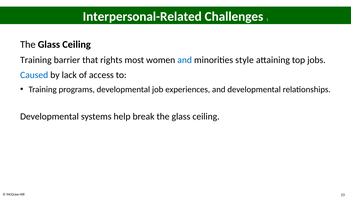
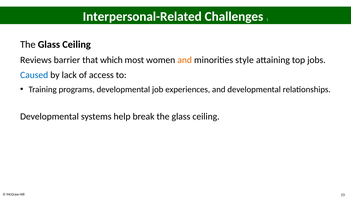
Training at (36, 60): Training -> Reviews
rights: rights -> which
and at (185, 60) colour: blue -> orange
